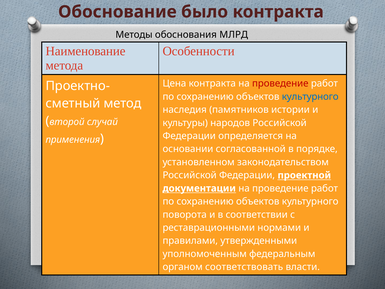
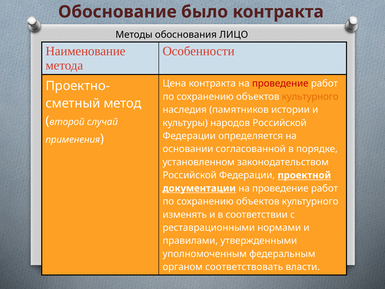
МЛРД: МЛРД -> ЛИЦО
культурного at (310, 97) colour: blue -> orange
поворота: поворота -> изменять
